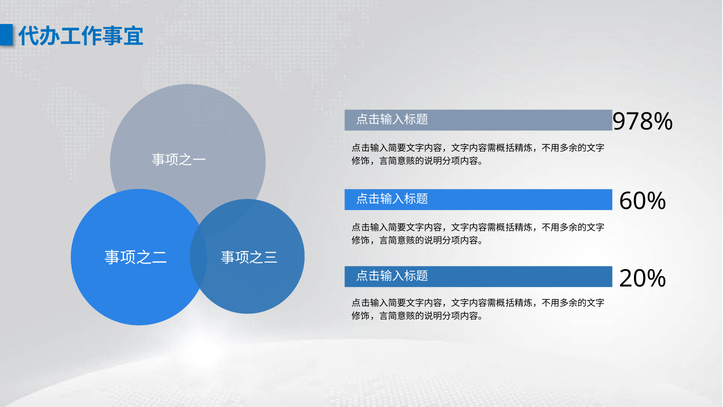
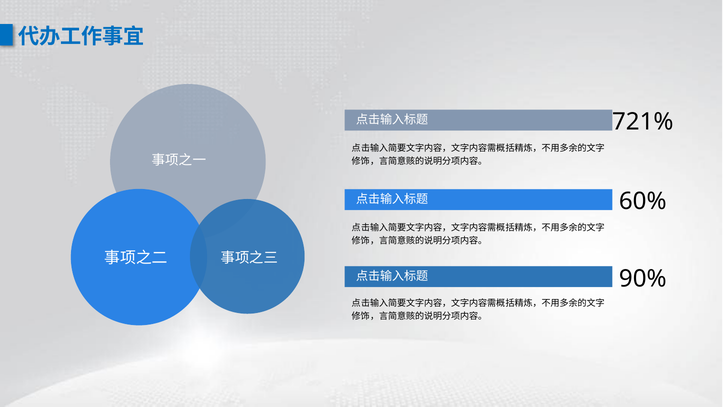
978%: 978% -> 721%
20%: 20% -> 90%
